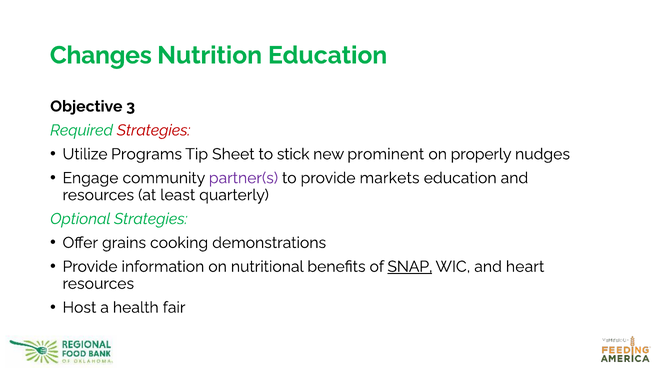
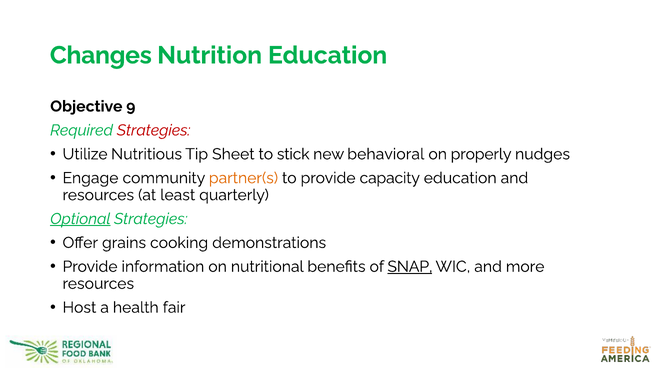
3: 3 -> 9
Programs: Programs -> Nutritious
prominent: prominent -> behavioral
partner(s colour: purple -> orange
markets: markets -> capacity
Optional underline: none -> present
heart: heart -> more
